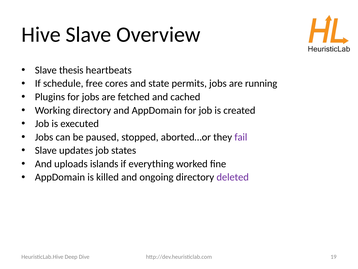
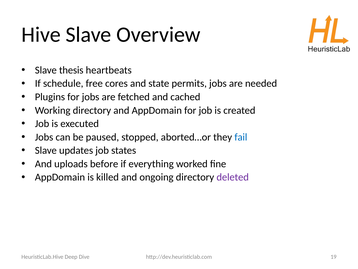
running: running -> needed
fail colour: purple -> blue
islands: islands -> before
